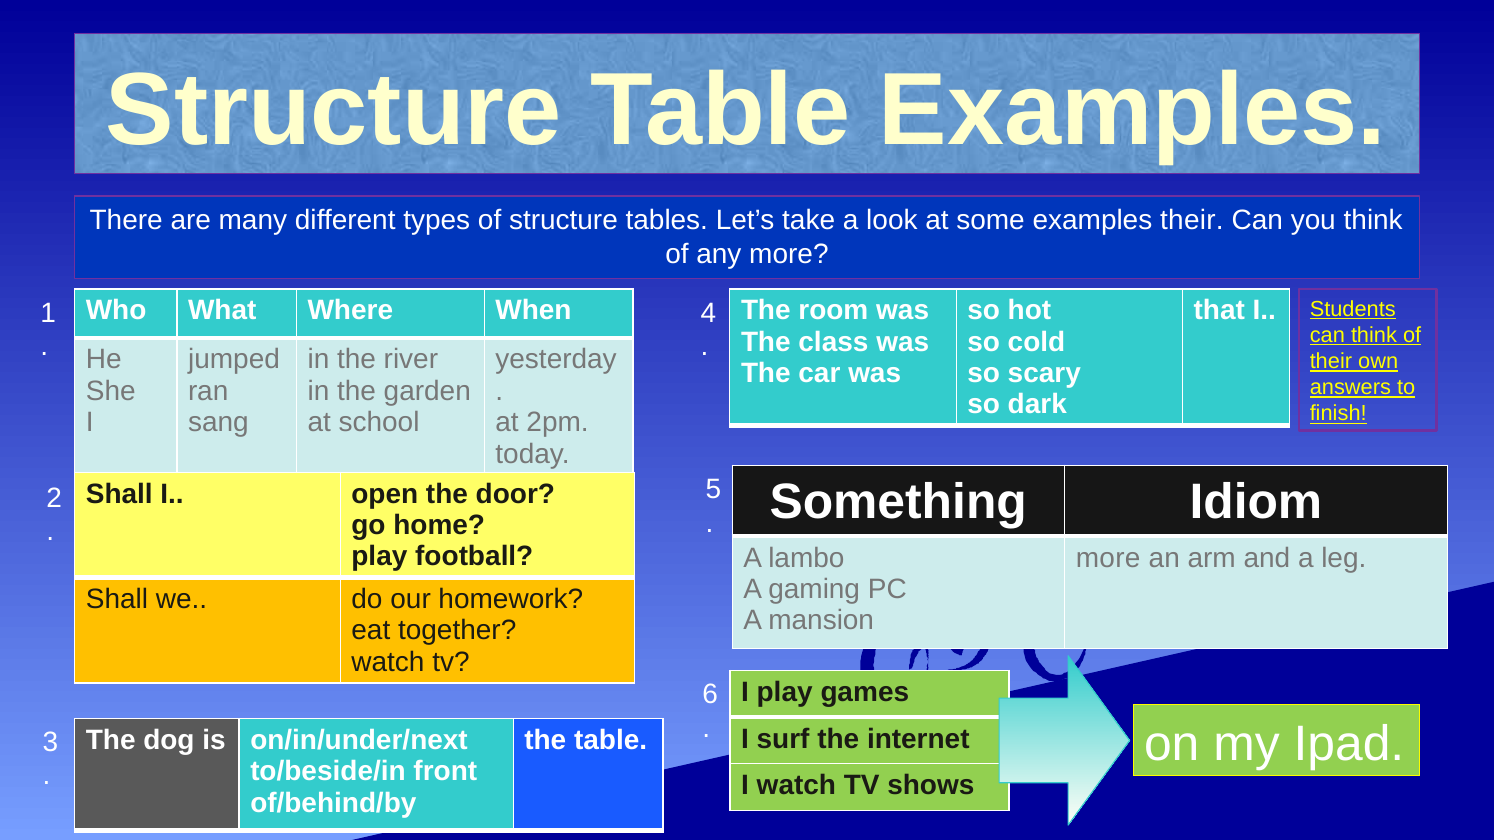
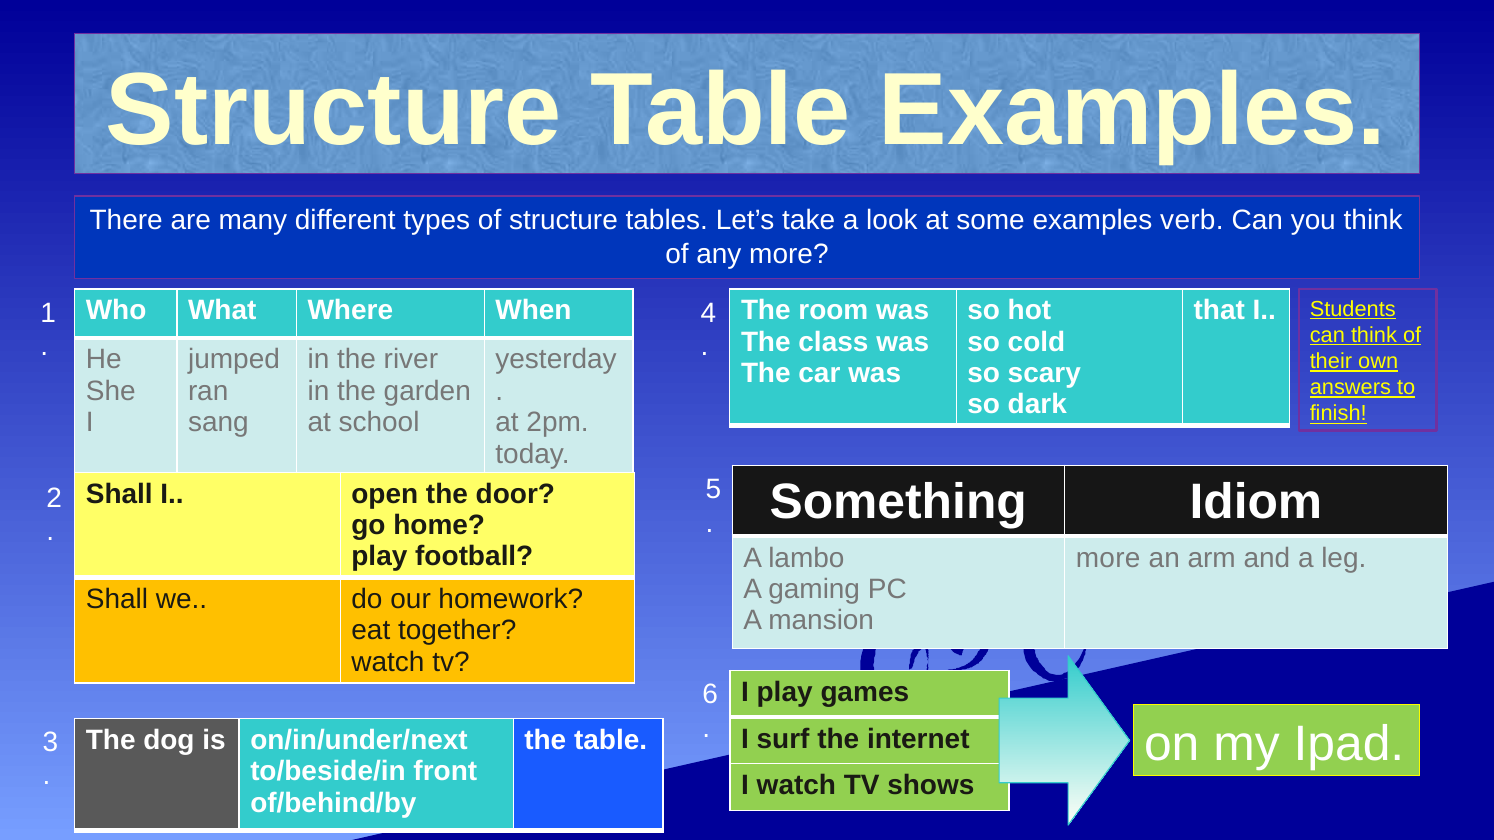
examples their: their -> verb
